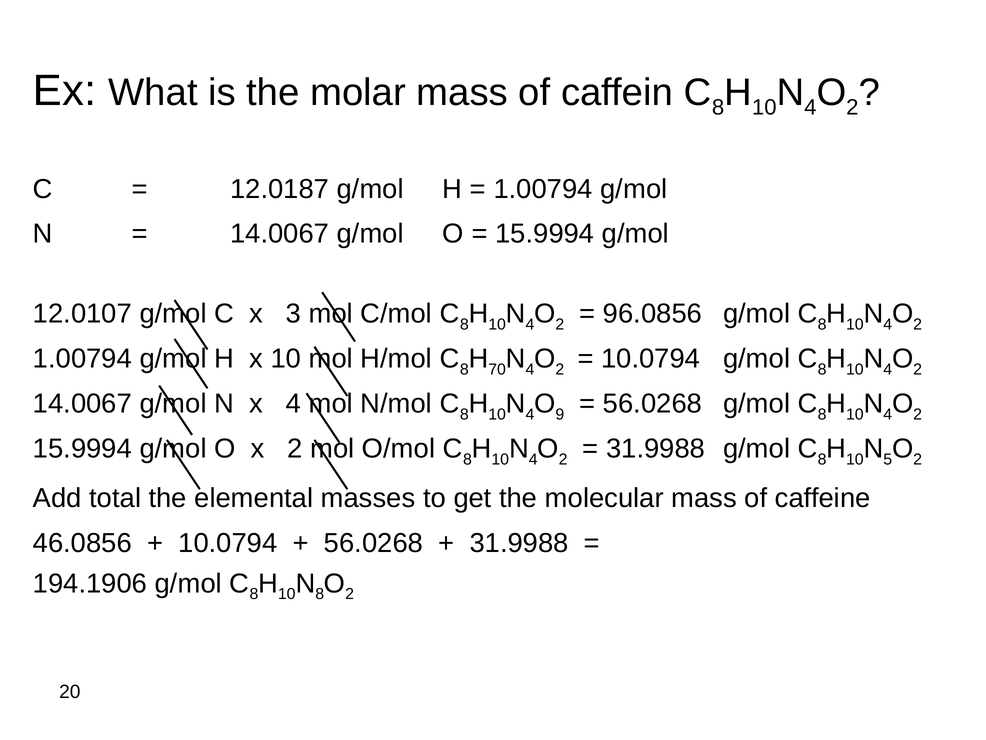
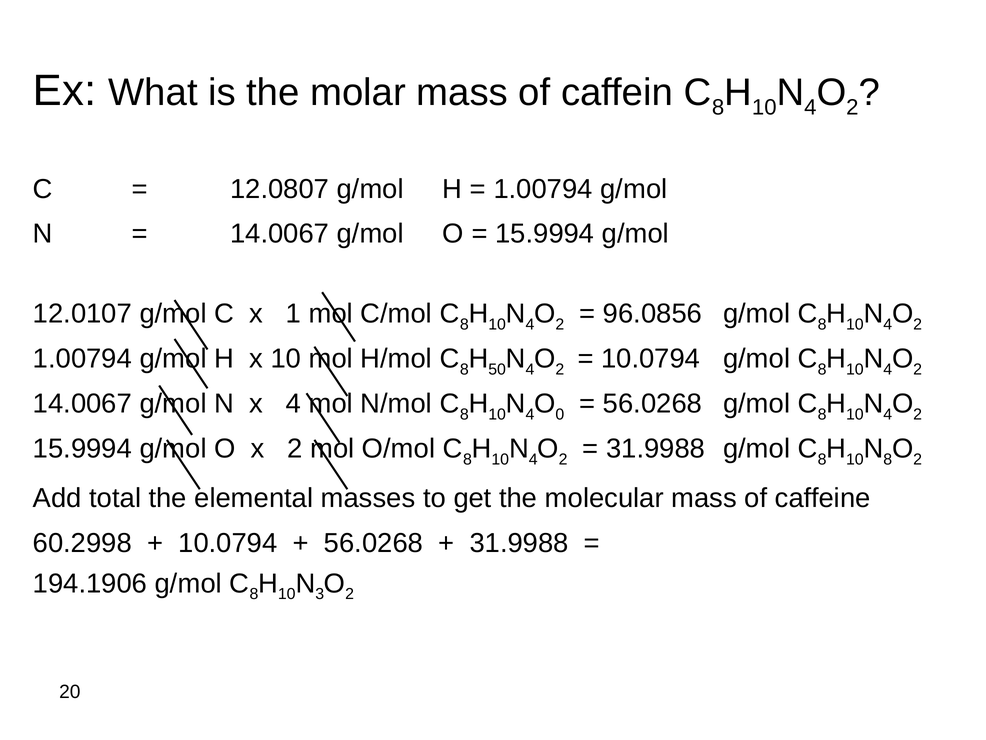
12.0187: 12.0187 -> 12.0807
3: 3 -> 1
70: 70 -> 50
9: 9 -> 0
N 5: 5 -> 8
46.0856: 46.0856 -> 60.2998
N 8: 8 -> 3
